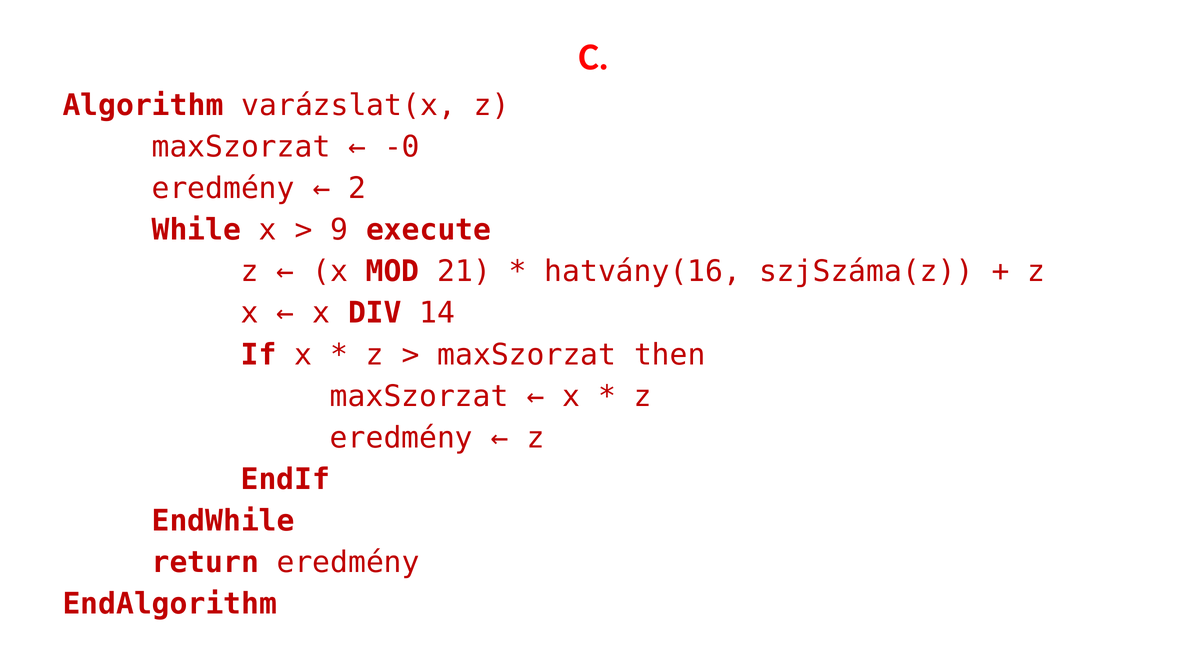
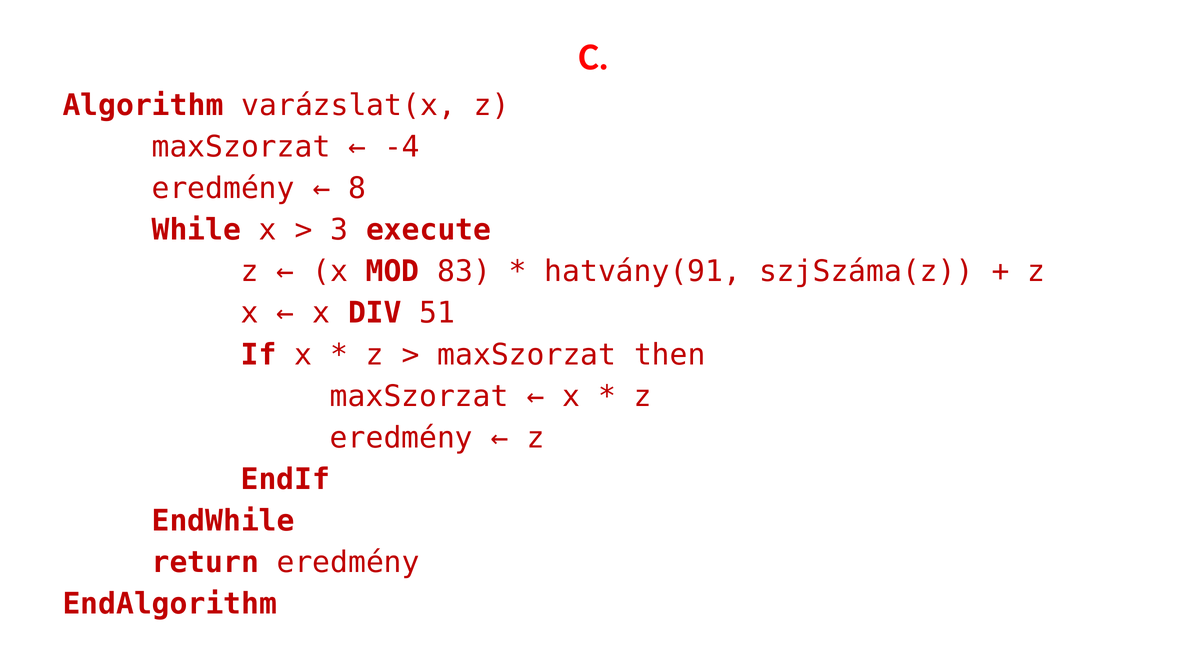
-0: -0 -> -4
2: 2 -> 8
9: 9 -> 3
21: 21 -> 83
hatvány(16: hatvány(16 -> hatvány(91
14: 14 -> 51
